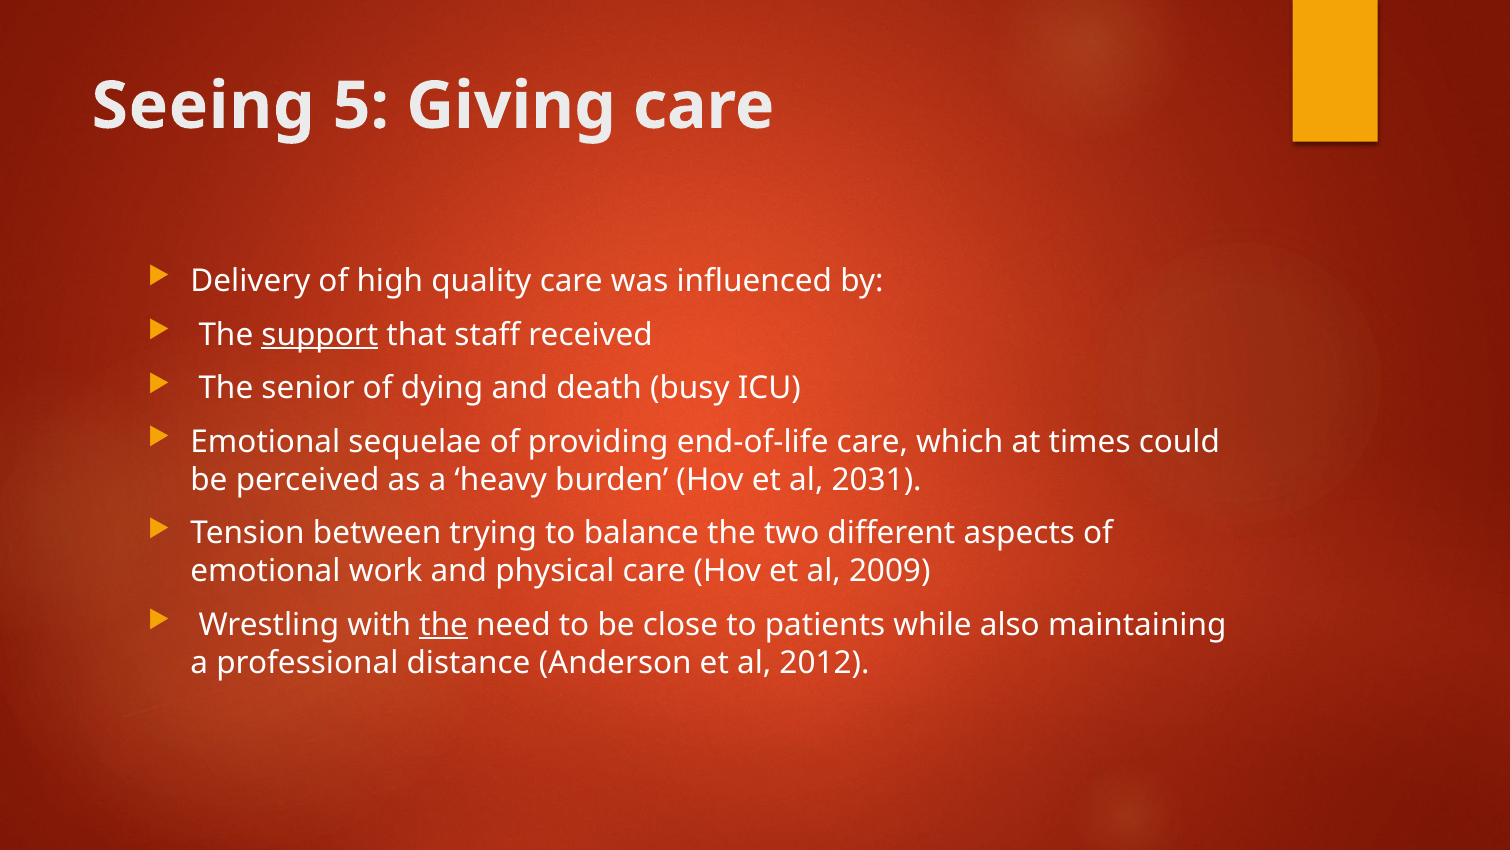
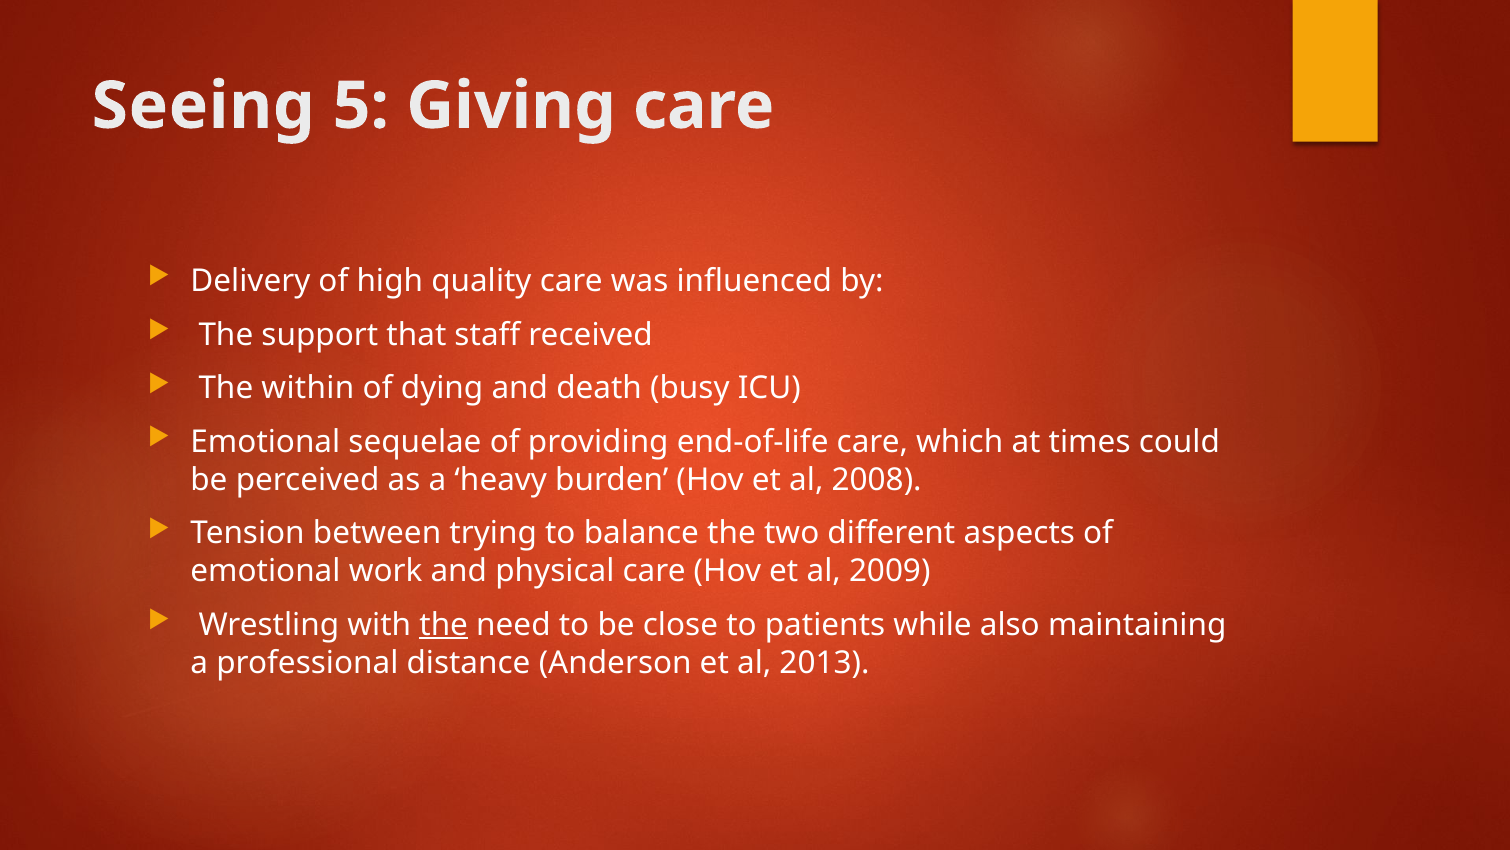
support underline: present -> none
senior: senior -> within
2031: 2031 -> 2008
2012: 2012 -> 2013
